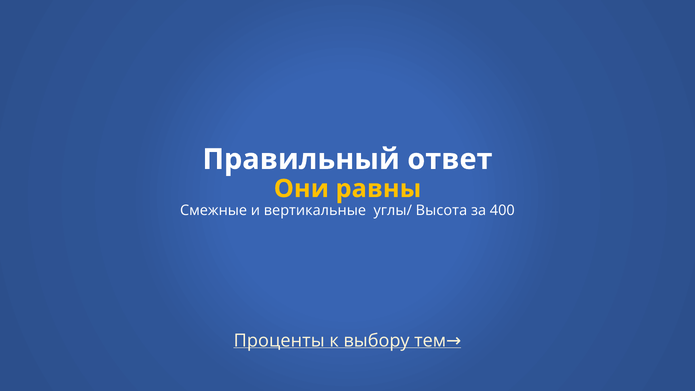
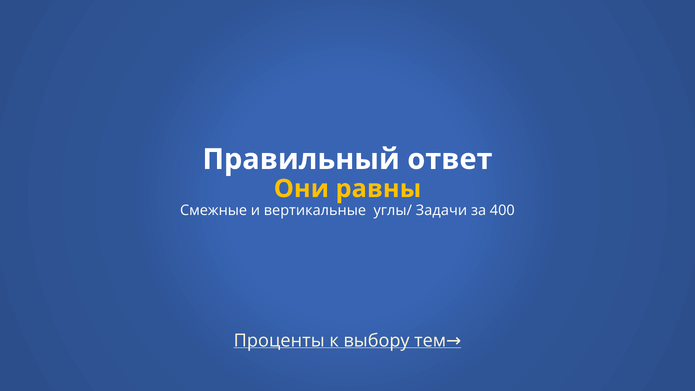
Высота: Высота -> Задачи
